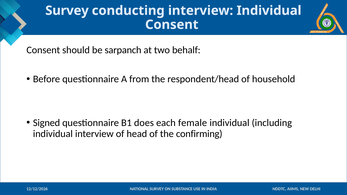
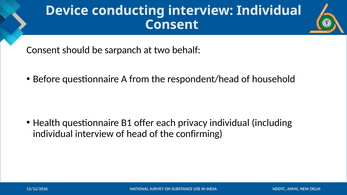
Survey at (67, 11): Survey -> Device
Signed: Signed -> Health
does: does -> offer
female: female -> privacy
